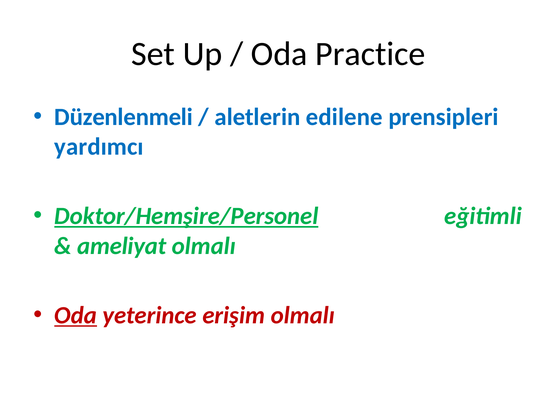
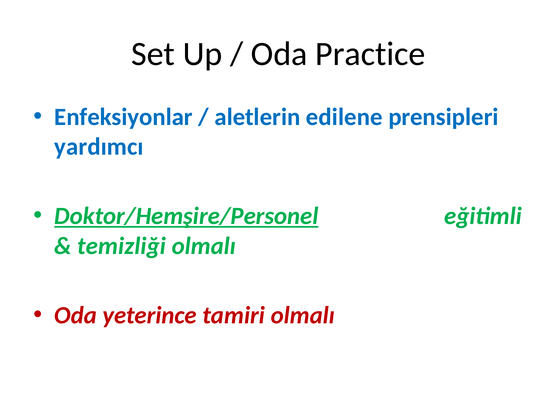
Düzenlenmeli: Düzenlenmeli -> Enfeksiyonlar
ameliyat: ameliyat -> temizliği
Oda at (76, 315) underline: present -> none
erişim: erişim -> tamiri
